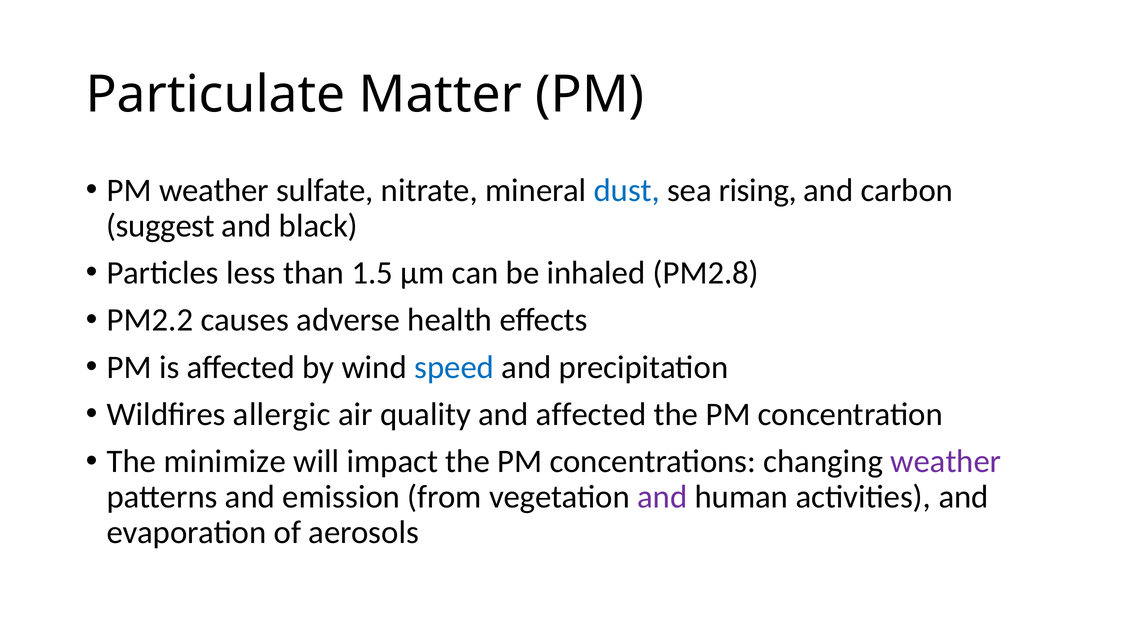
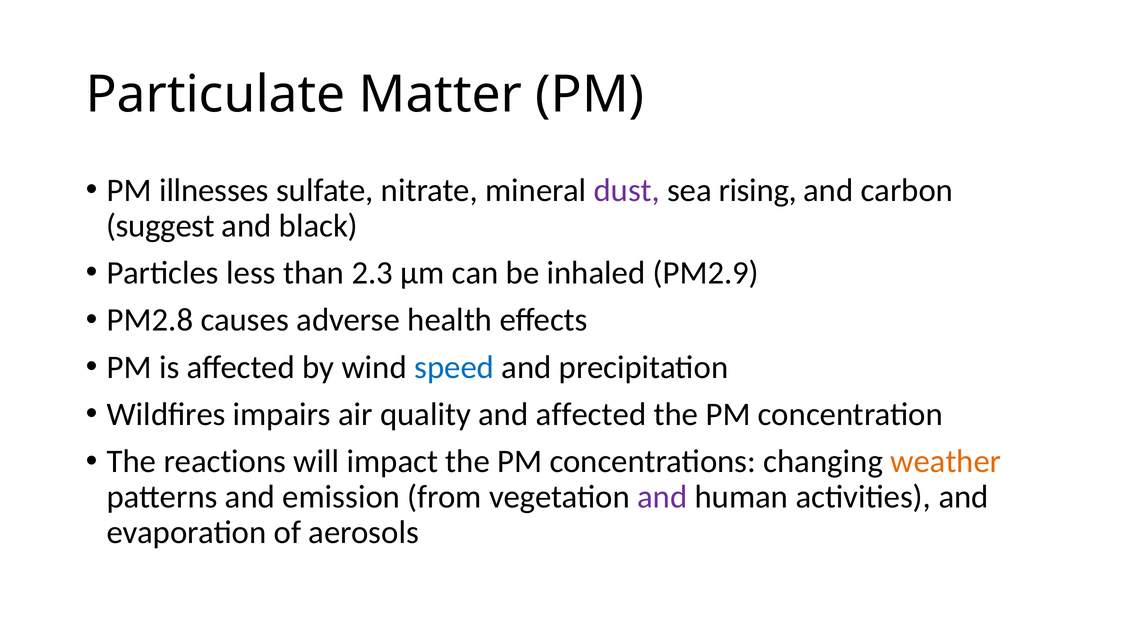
PM weather: weather -> illnesses
dust colour: blue -> purple
1.5: 1.5 -> 2.3
PM2.8: PM2.8 -> PM2.9
PM2.2: PM2.2 -> PM2.8
allergic: allergic -> impairs
minimize: minimize -> reactions
weather at (946, 461) colour: purple -> orange
